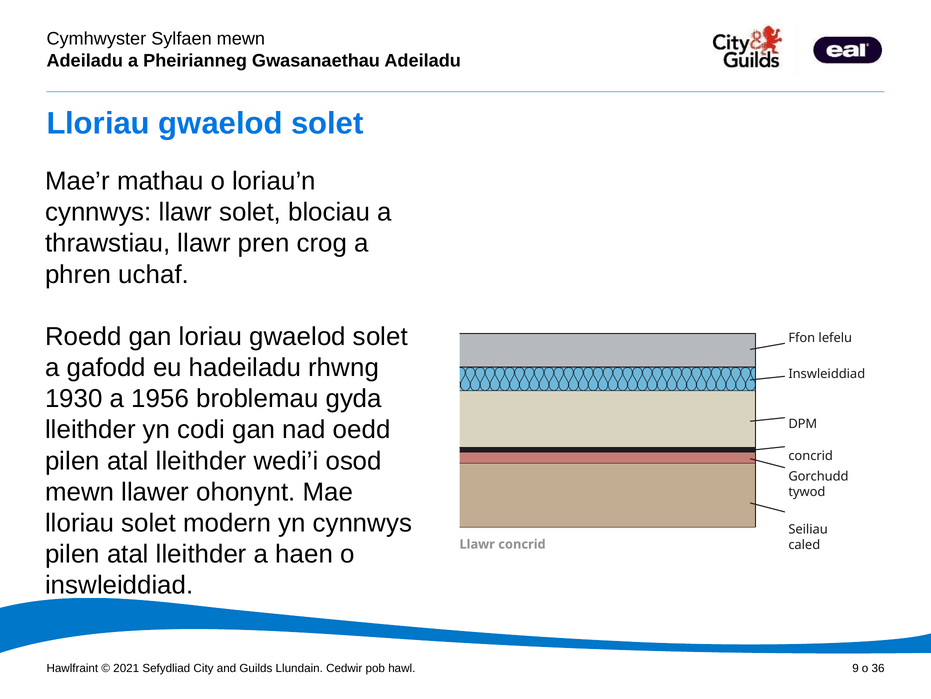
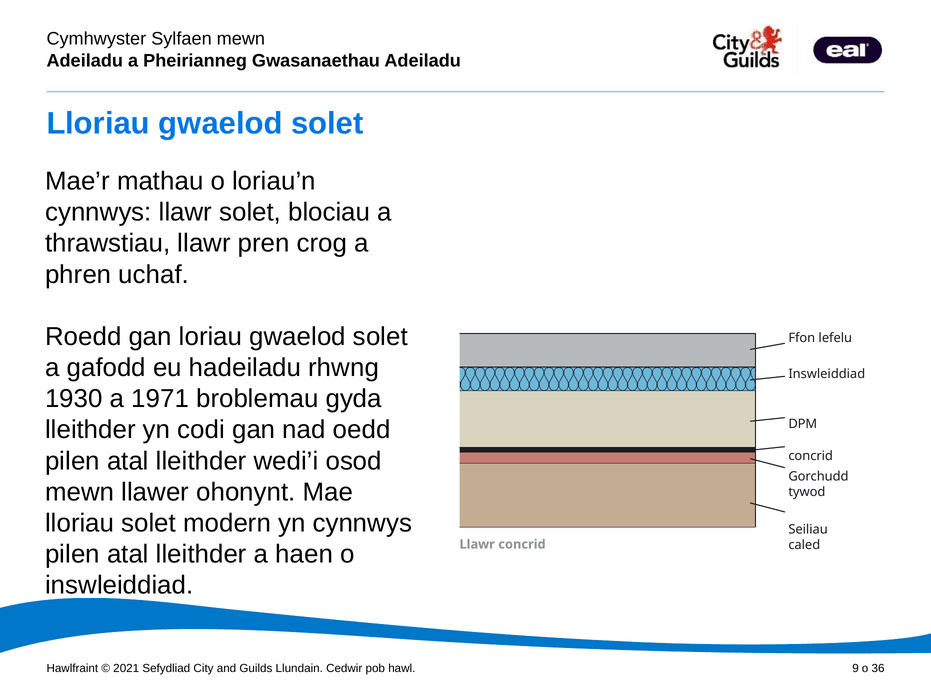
1956: 1956 -> 1971
